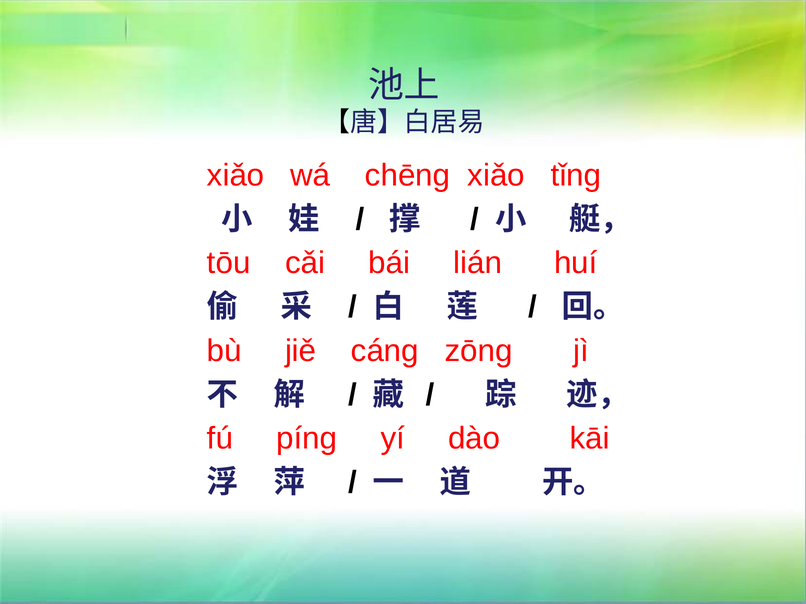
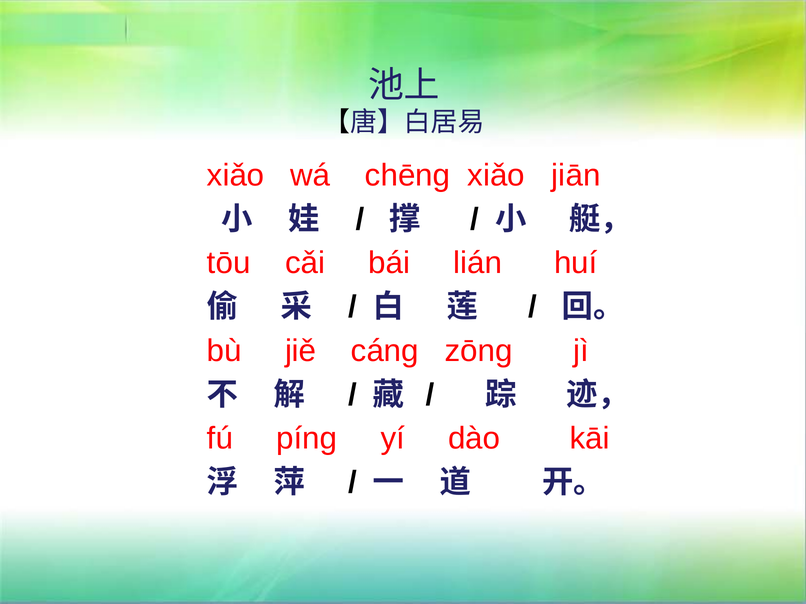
tǐng: tǐng -> jiān
